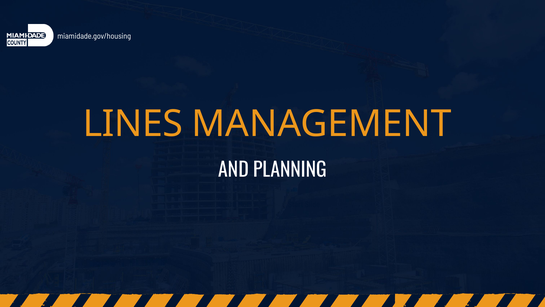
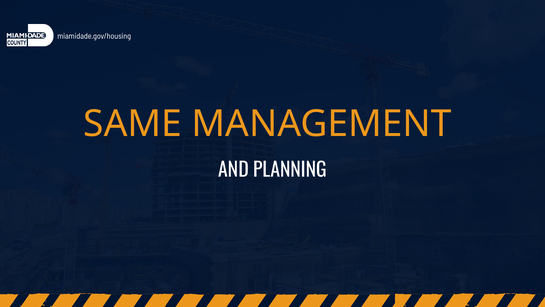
LINES: LINES -> SAME
